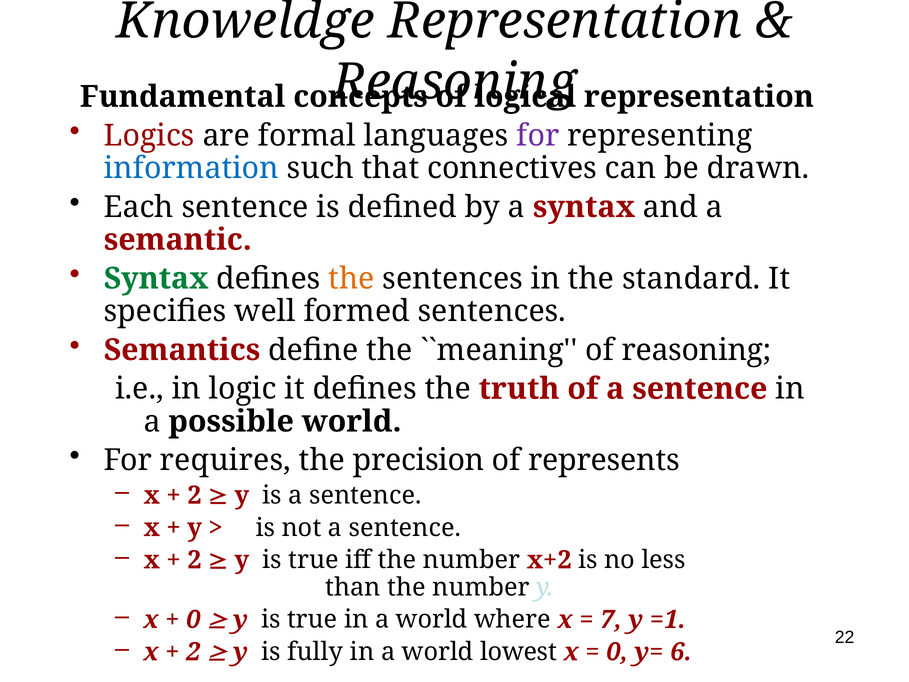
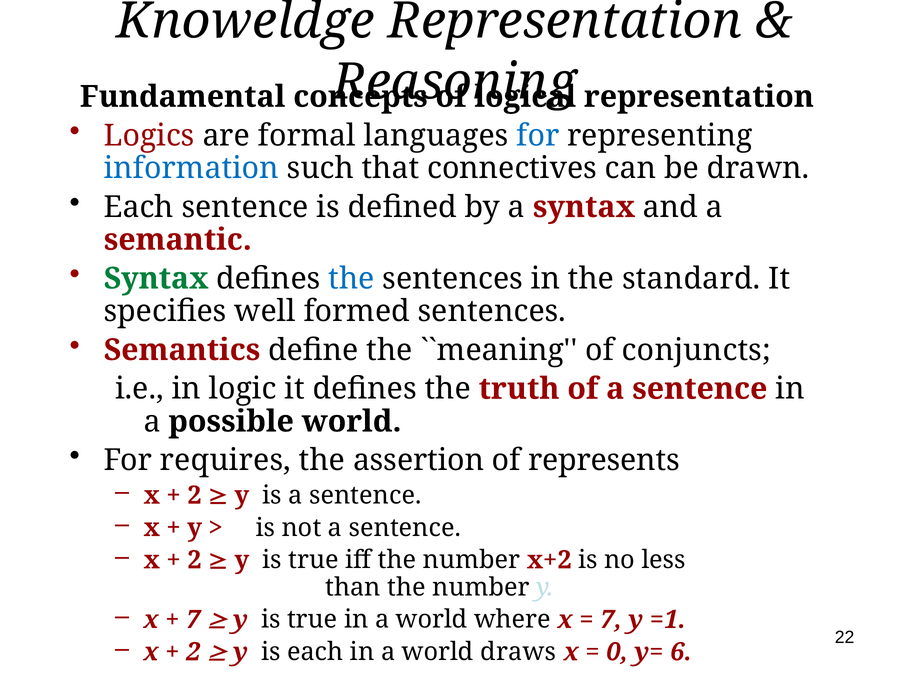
for at (538, 135) colour: purple -> blue
the at (351, 278) colour: orange -> blue
of reasoning: reasoning -> conjuncts
precision: precision -> assertion
0 at (193, 619): 0 -> 7
is fully: fully -> each
lowest: lowest -> draws
